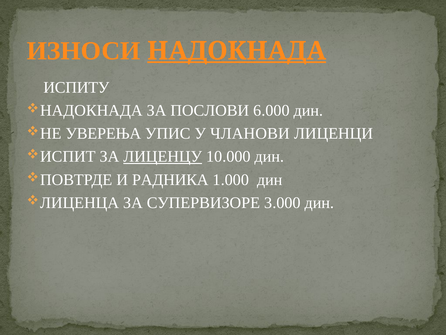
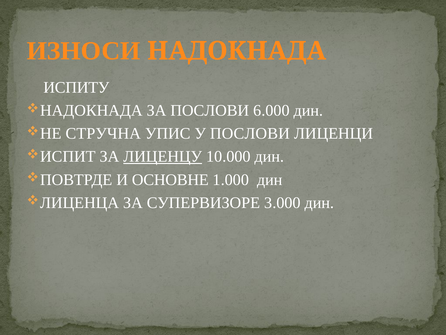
НАДОКНАДА underline: present -> none
УВЕРЕЊА: УВЕРЕЊА -> СТРУЧНА
У ЧЛАНОВИ: ЧЛАНОВИ -> ПОСЛОВИ
РАДНИКА: РАДНИКА -> ОСНОВНЕ
